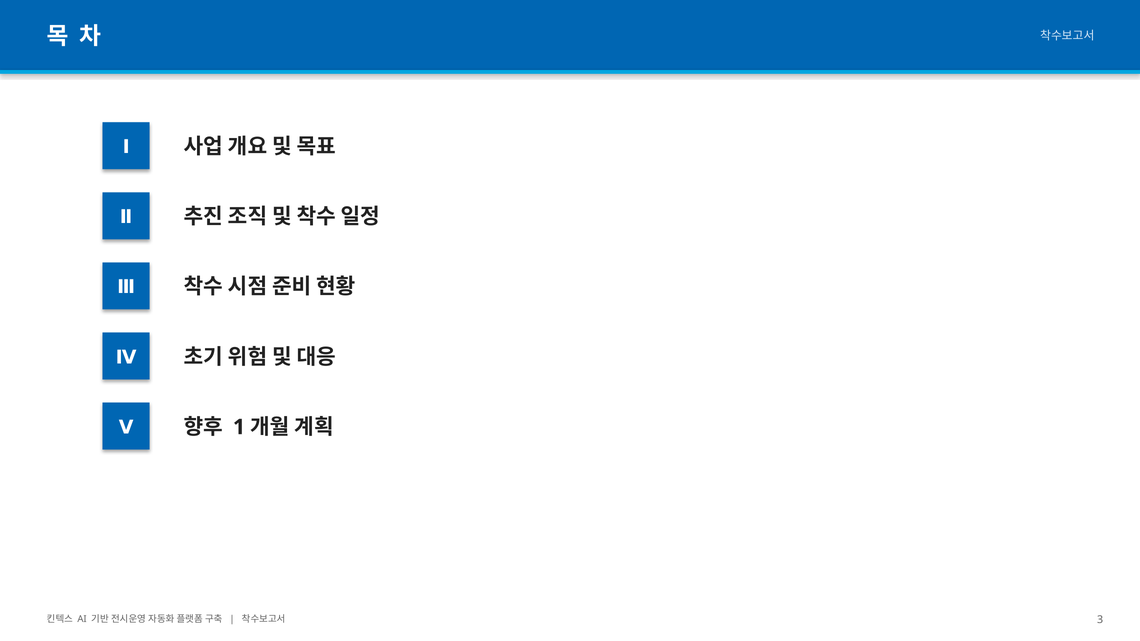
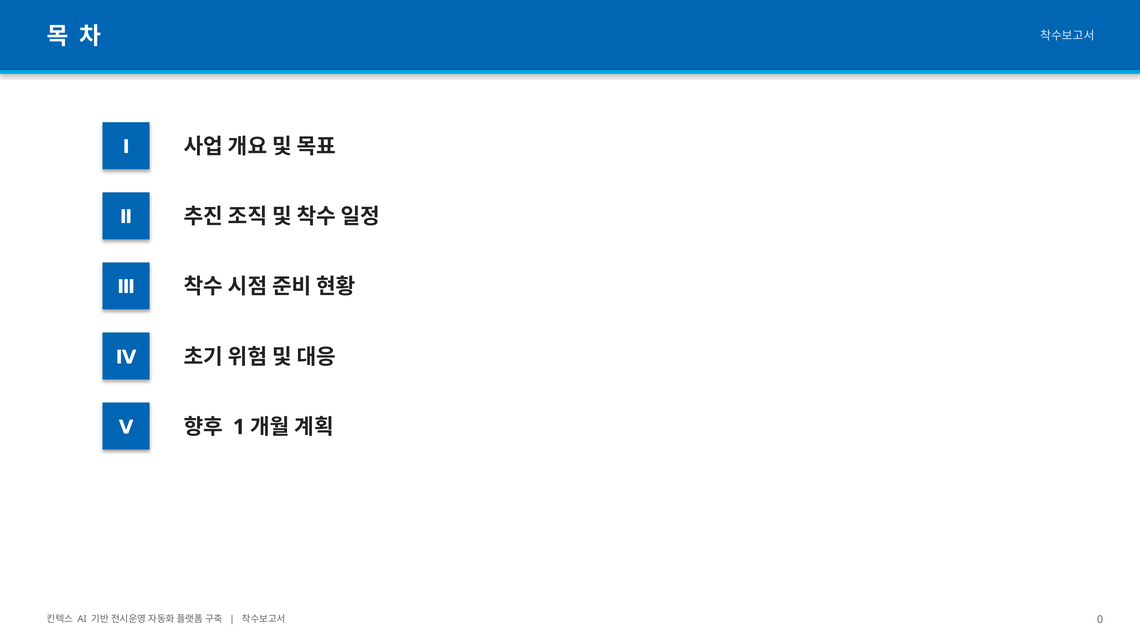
3: 3 -> 0
